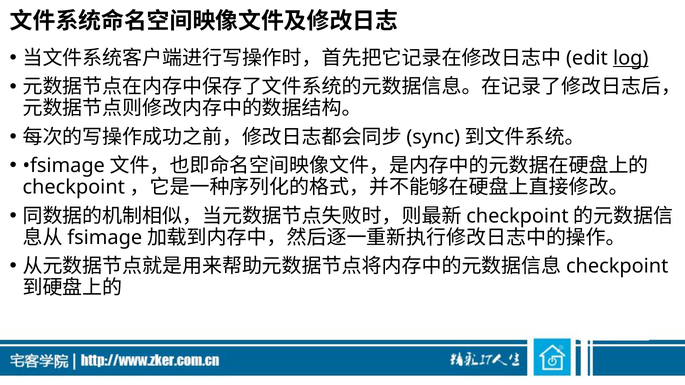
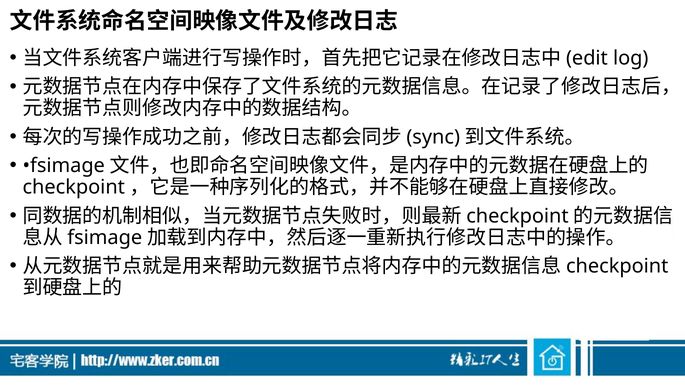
log underline: present -> none
